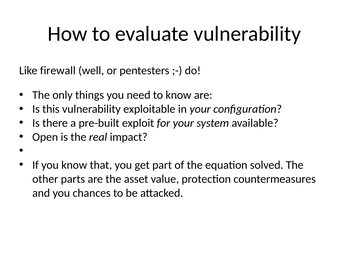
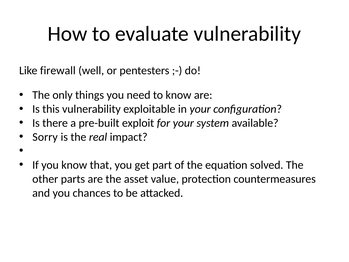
Open: Open -> Sorry
